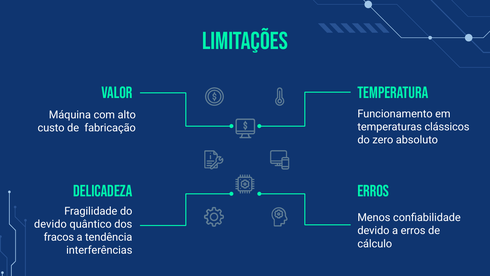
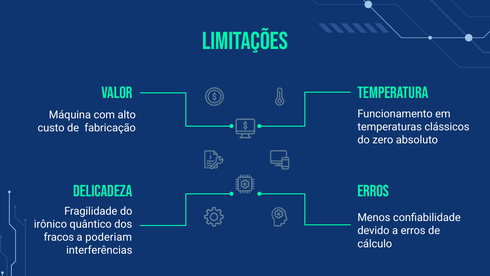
devido at (50, 224): devido -> irônico
tendência: tendência -> poderiam
